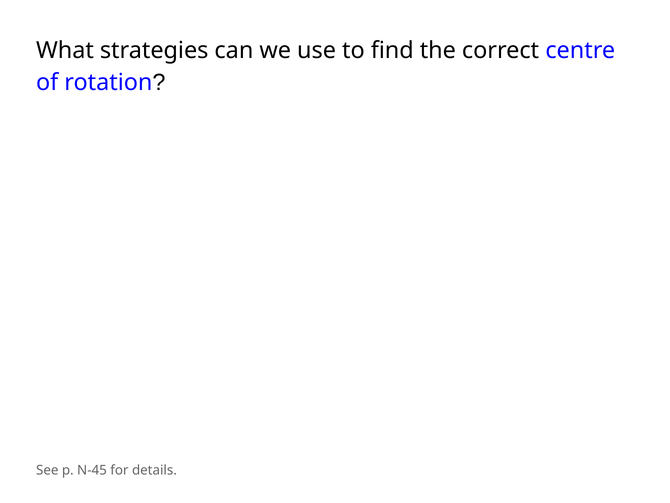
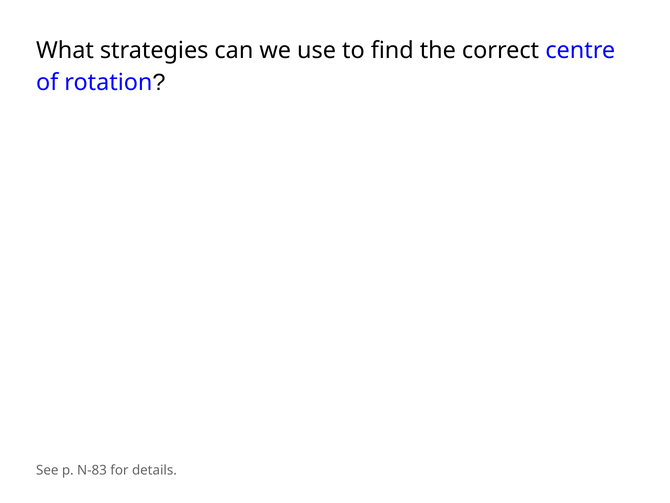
N-45: N-45 -> N-83
